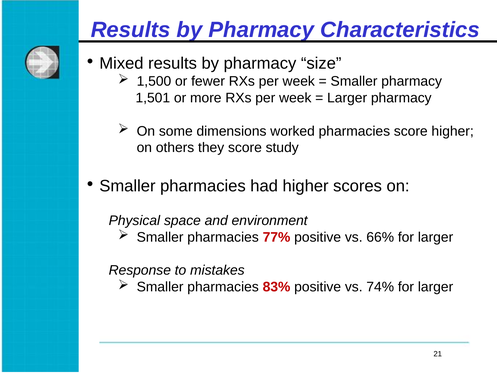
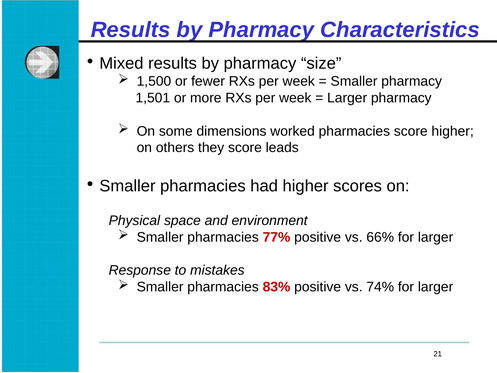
study: study -> leads
